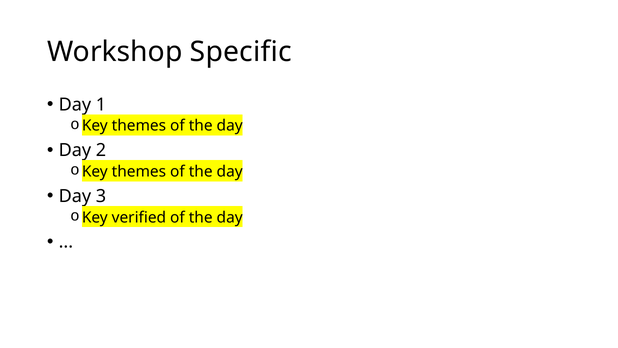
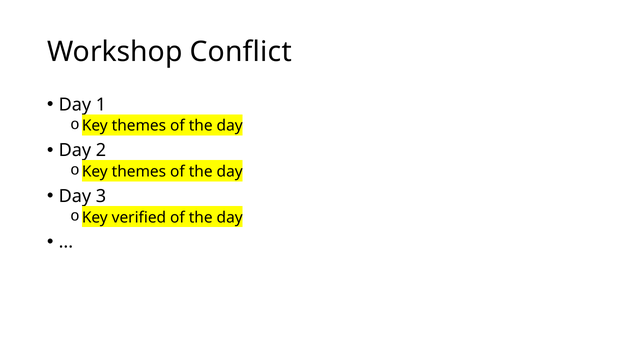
Specific: Specific -> Conflict
